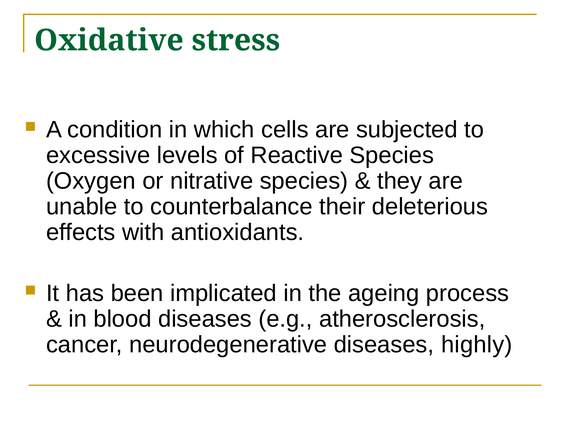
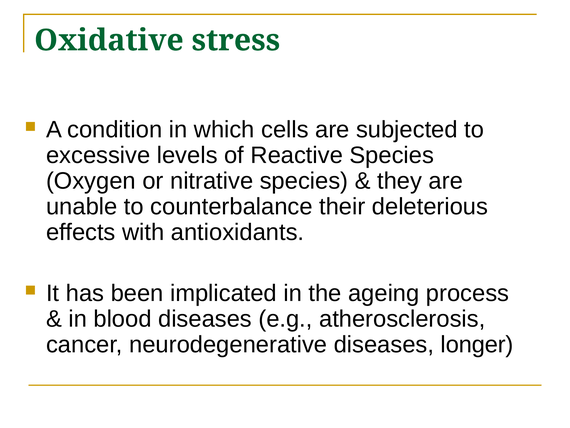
highly: highly -> longer
